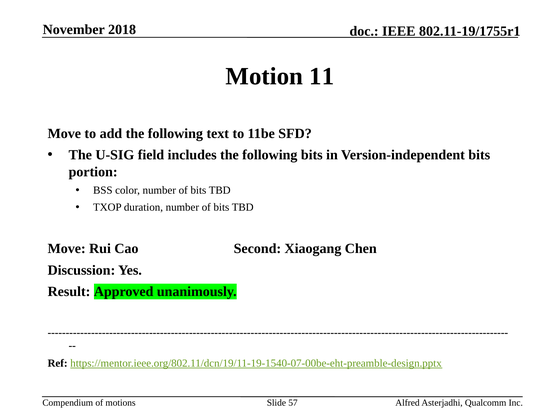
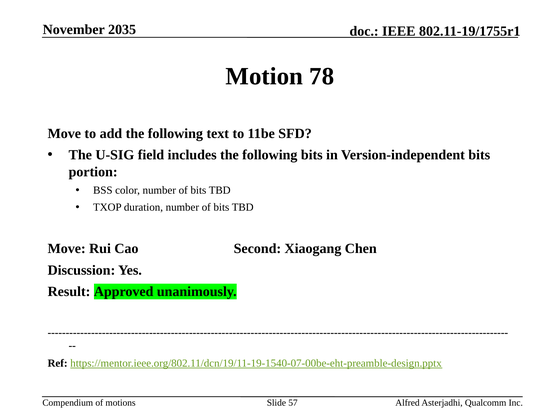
2018: 2018 -> 2035
11: 11 -> 78
